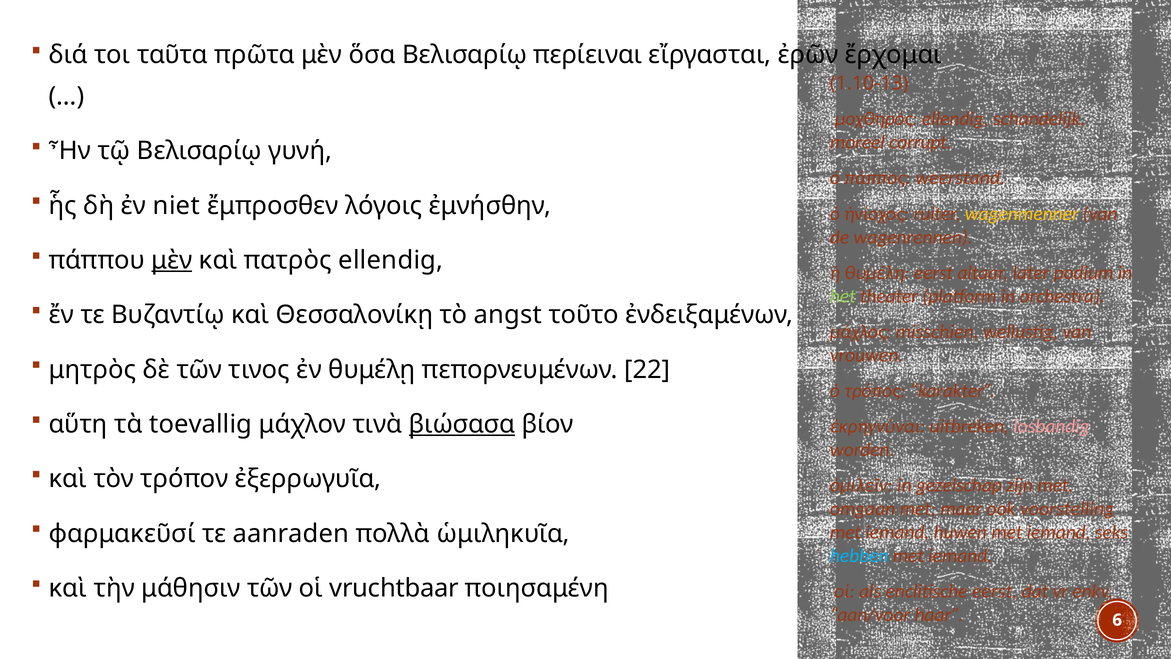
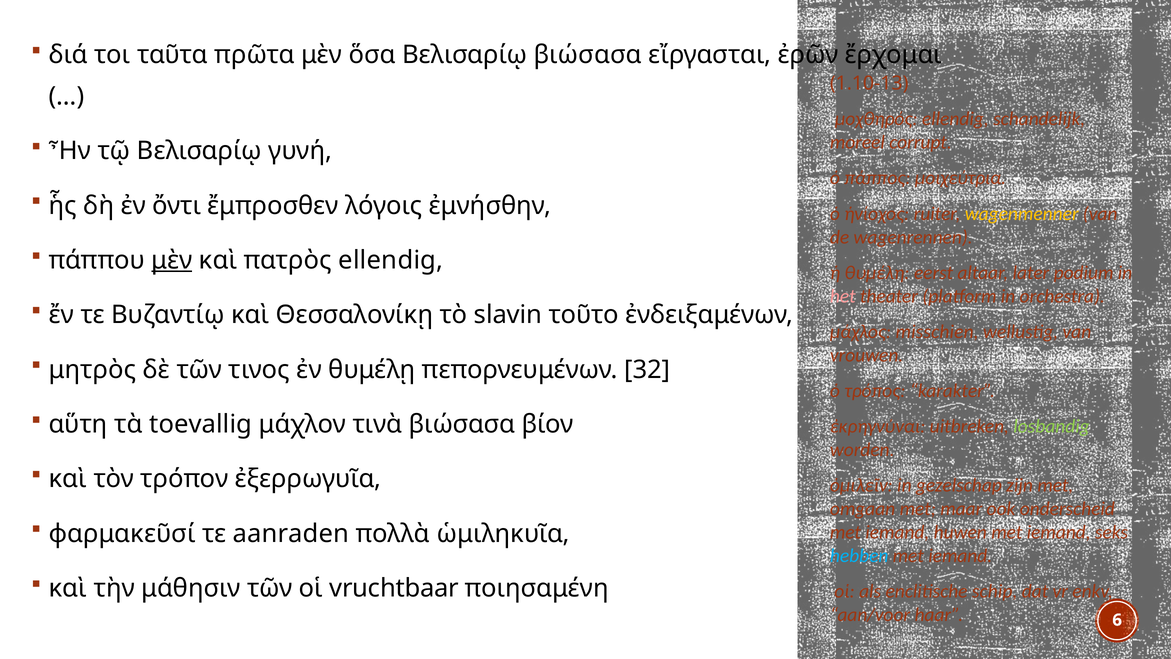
Βελισαρίῳ περίειναι: περίειναι -> βιώσασα
weerstand: weerstand -> μοιχεύτρια
niet: niet -> ὄντι
het colour: light green -> pink
angst: angst -> slavin
22: 22 -> 32
βιώσασα at (462, 424) underline: present -> none
losbandig colour: pink -> light green
voorstelling: voorstelling -> onderscheid
enclitische eerst: eerst -> schip
